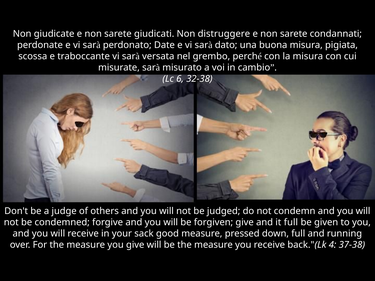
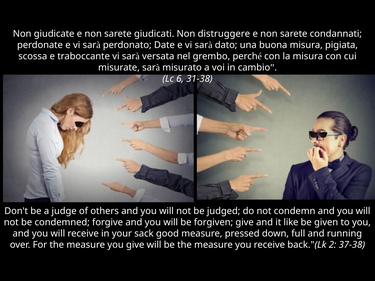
32-38: 32-38 -> 31-38
it full: full -> like
4: 4 -> 2
